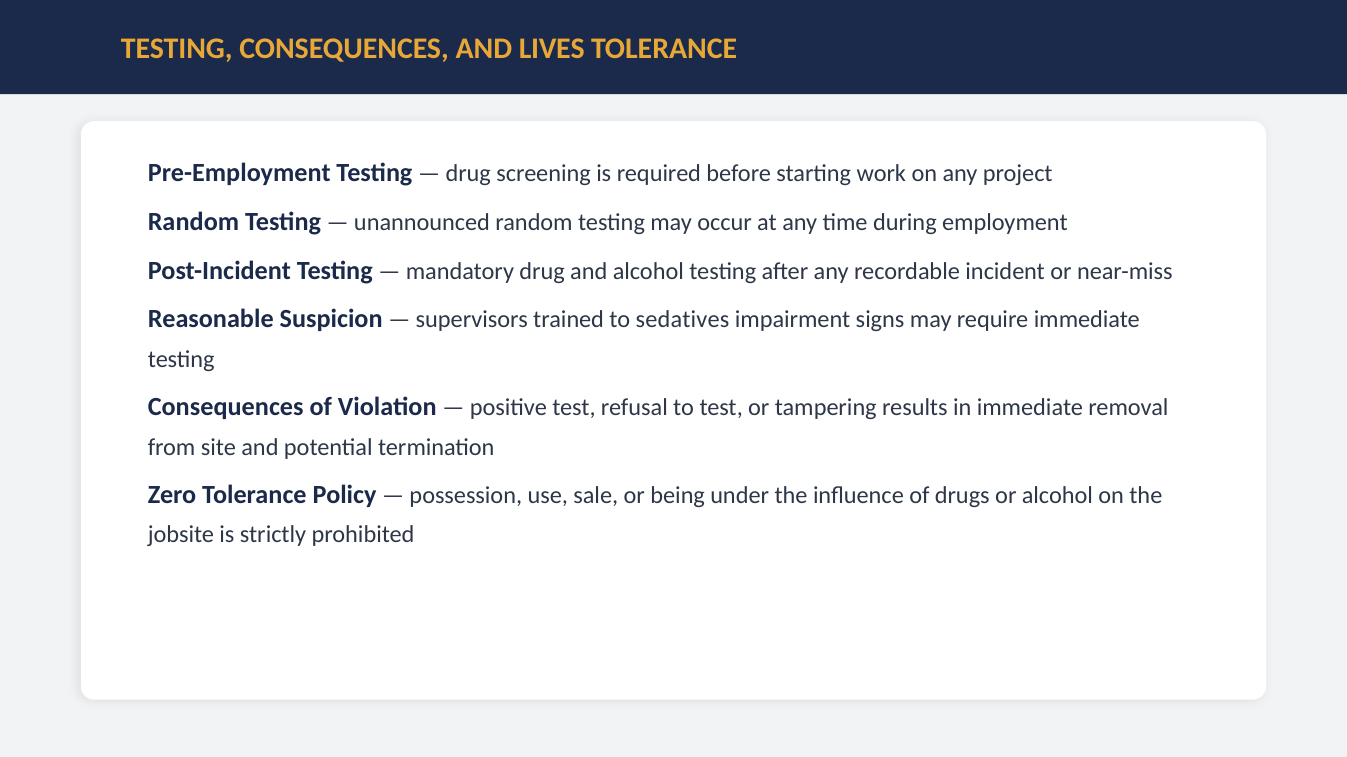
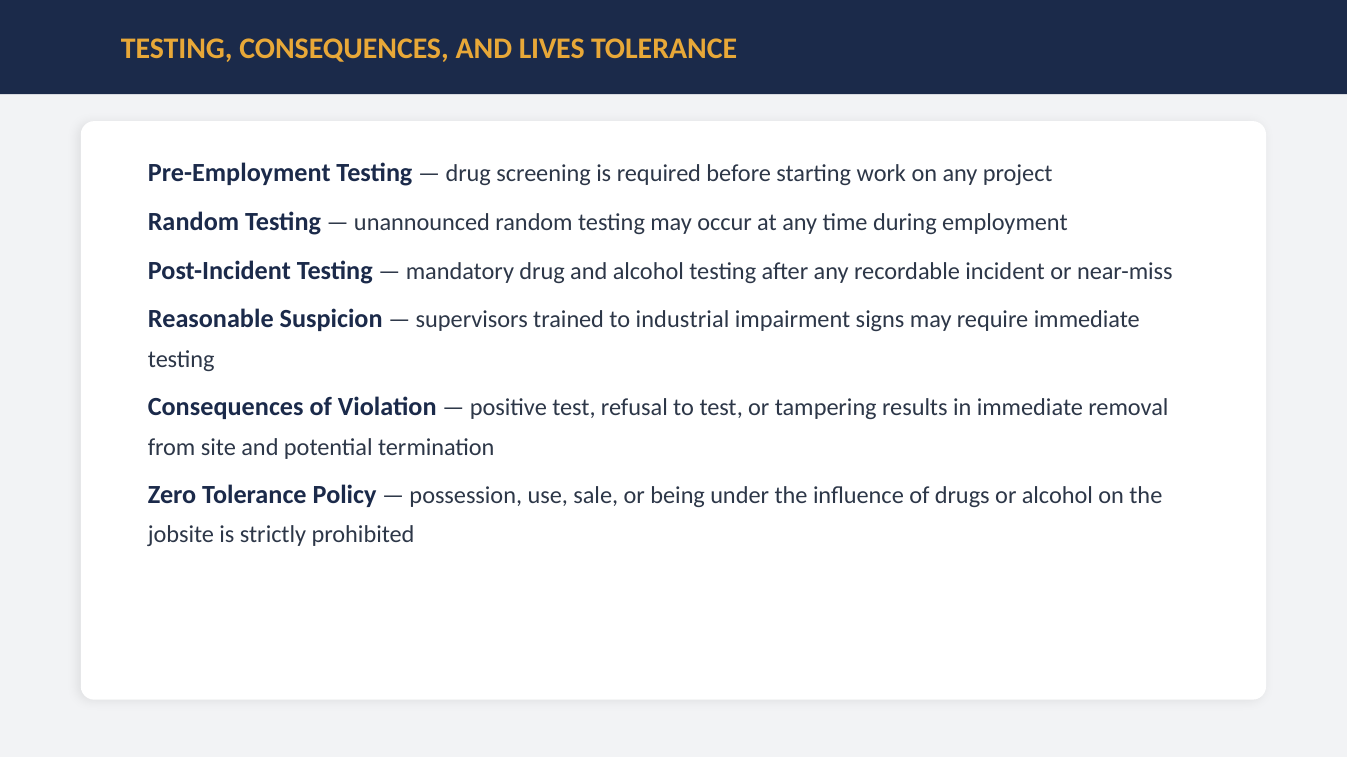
sedatives: sedatives -> industrial
